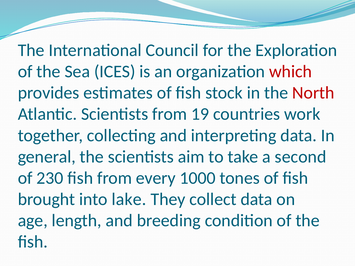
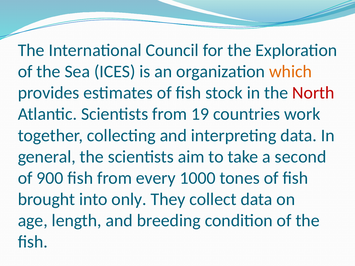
which colour: red -> orange
230: 230 -> 900
lake: lake -> only
